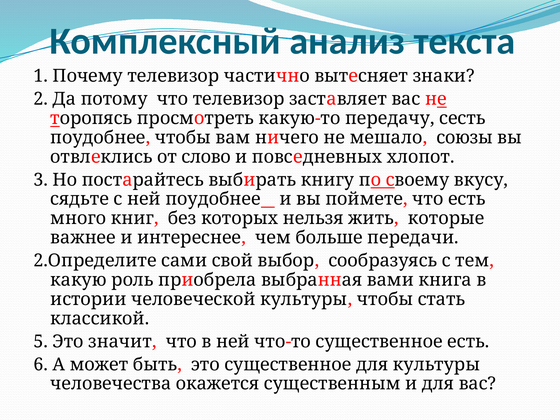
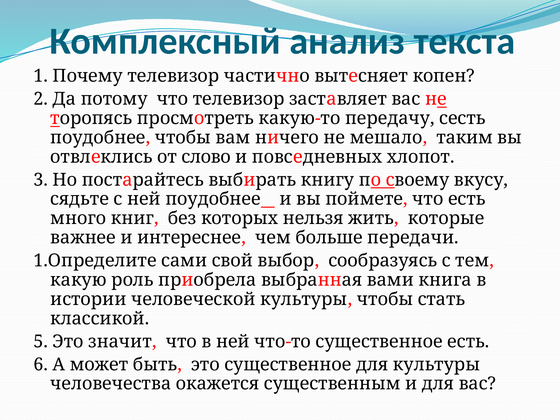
знаки: знаки -> копен
союзы: союзы -> таким
2.Определите: 2.Определите -> 1.Определите
